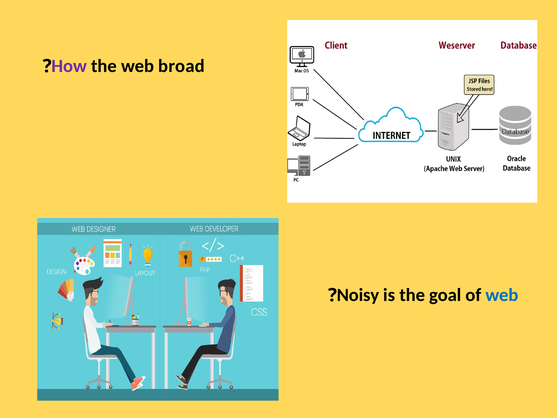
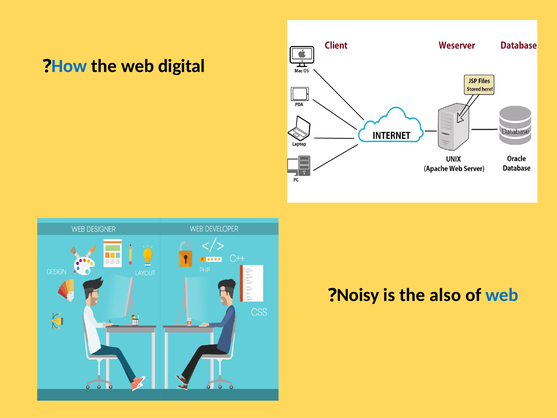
How colour: purple -> blue
broad: broad -> digital
goal: goal -> also
